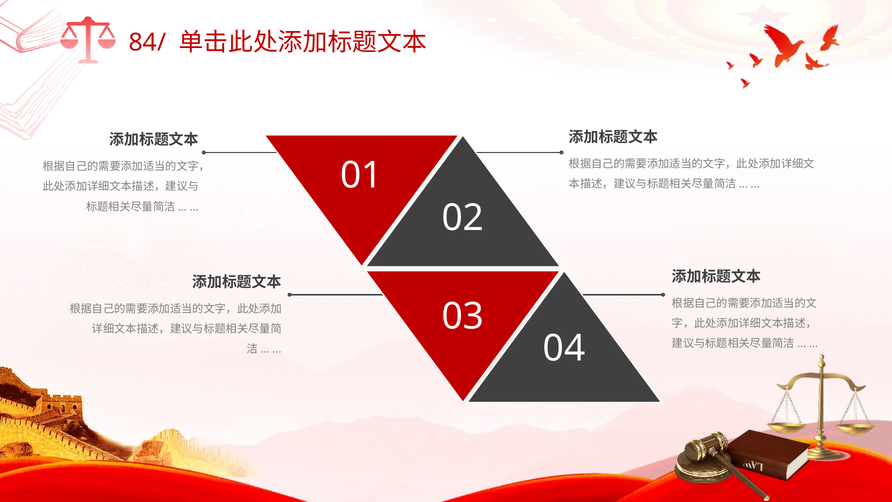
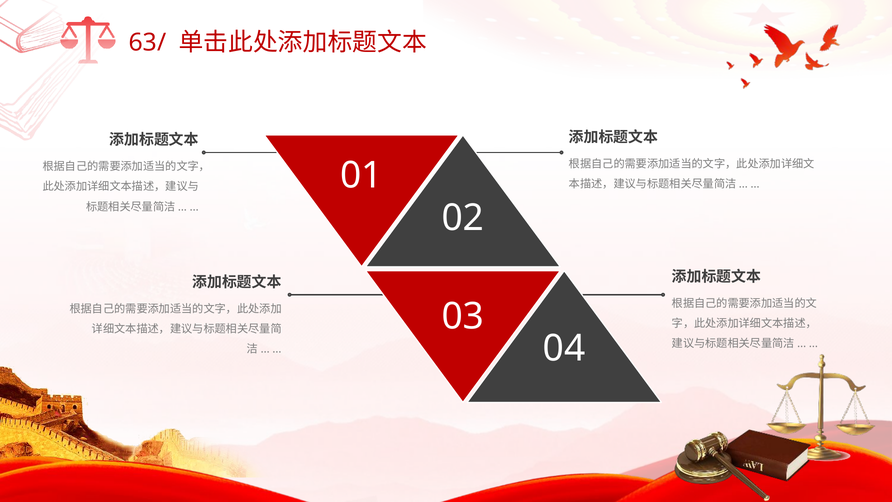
84/: 84/ -> 63/
